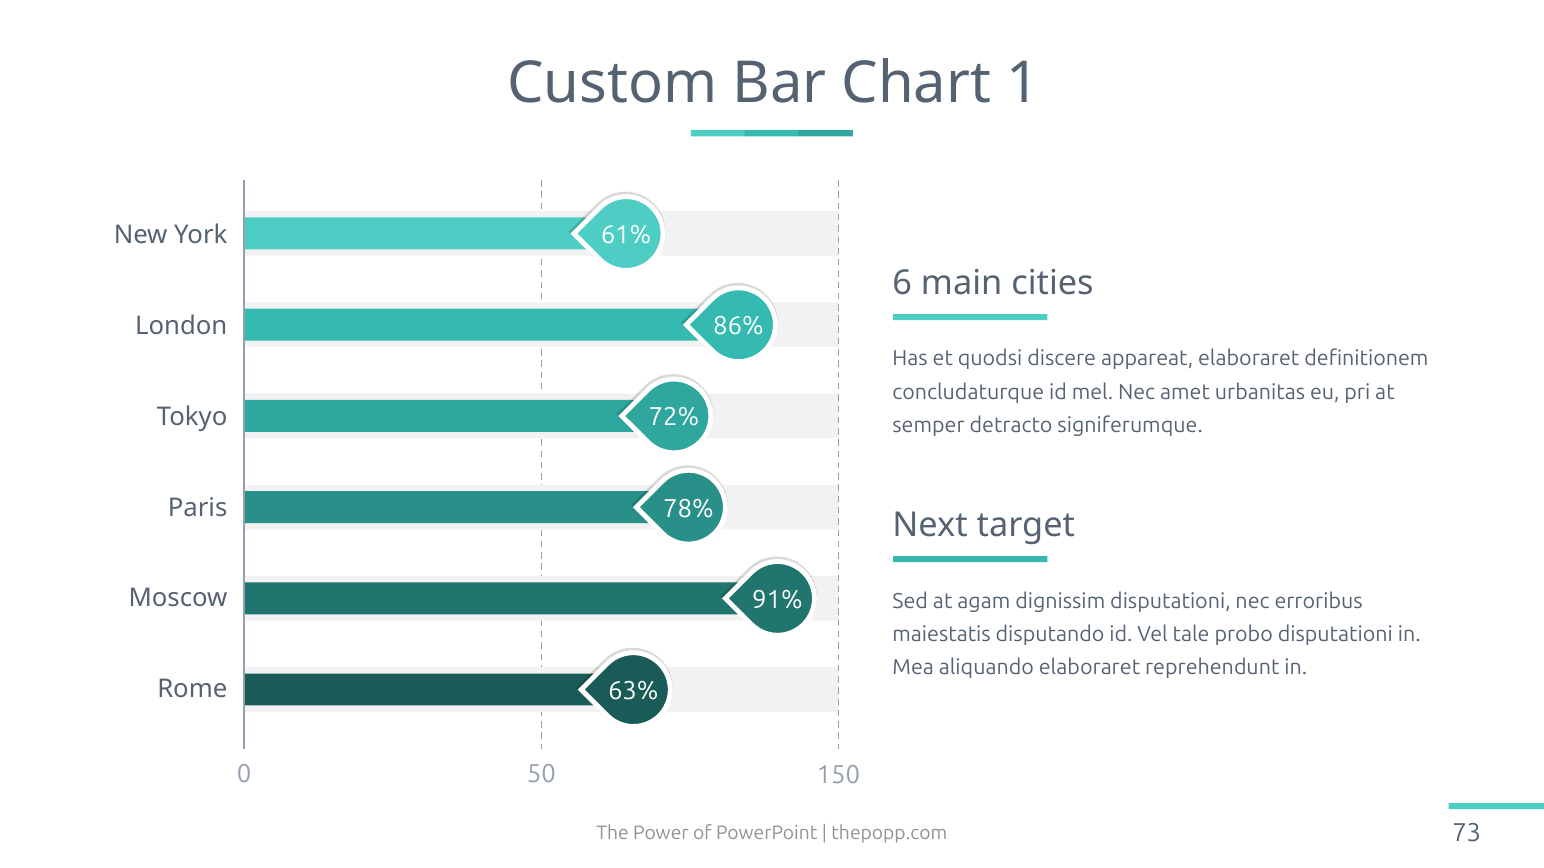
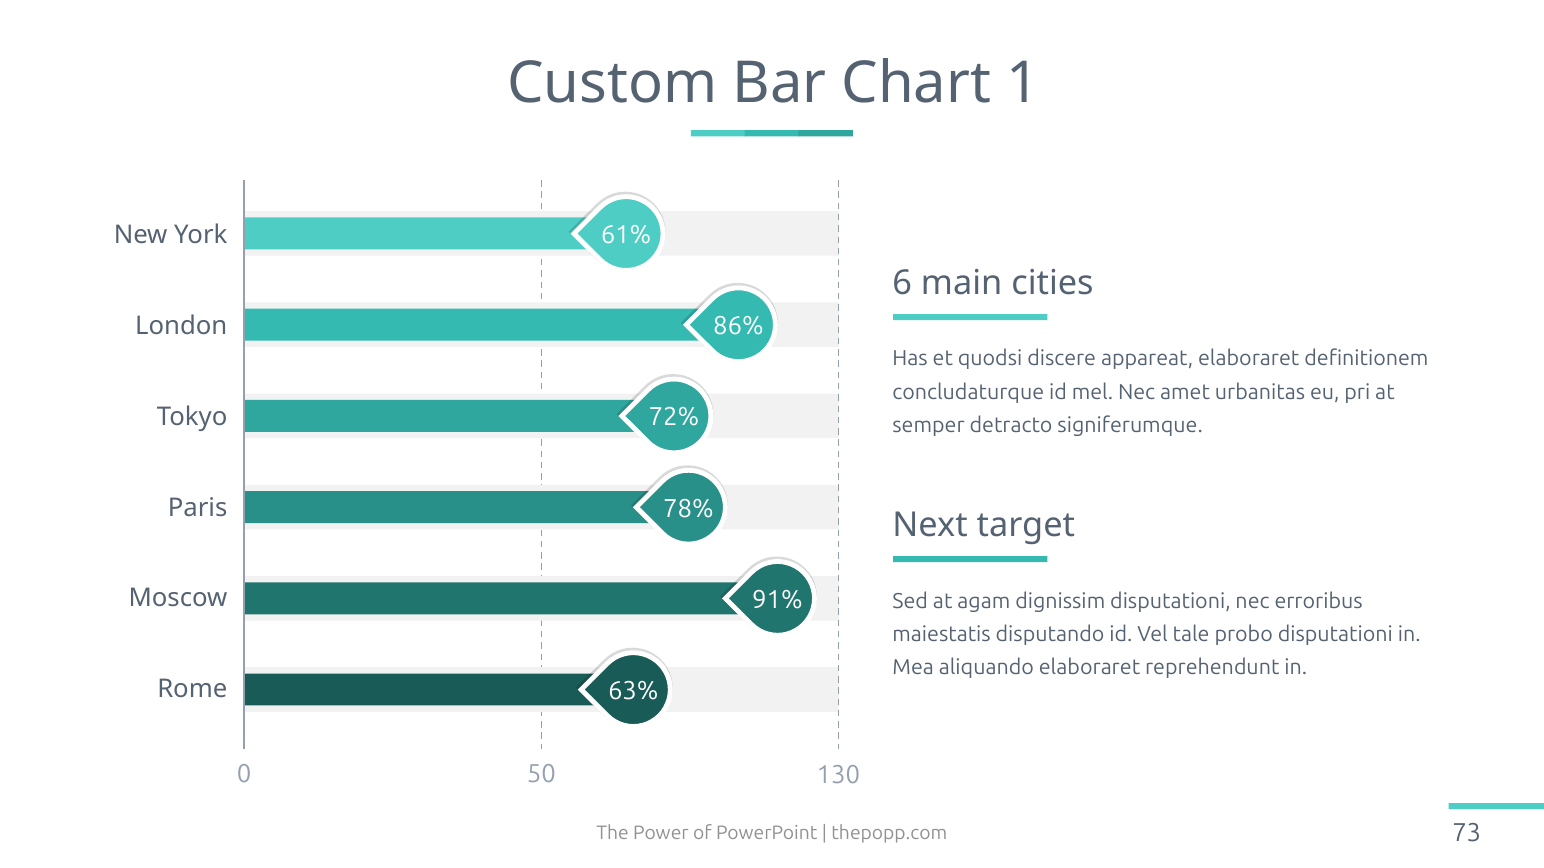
150: 150 -> 130
